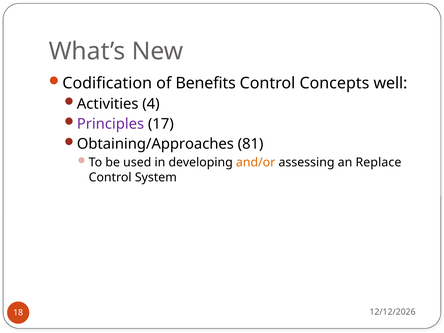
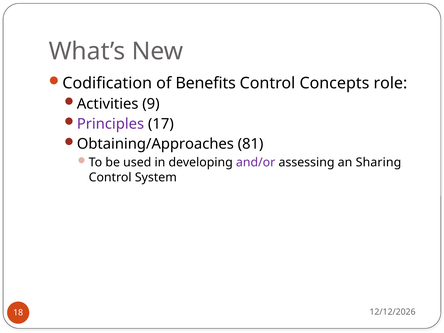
well: well -> role
4: 4 -> 9
and/or colour: orange -> purple
Replace: Replace -> Sharing
